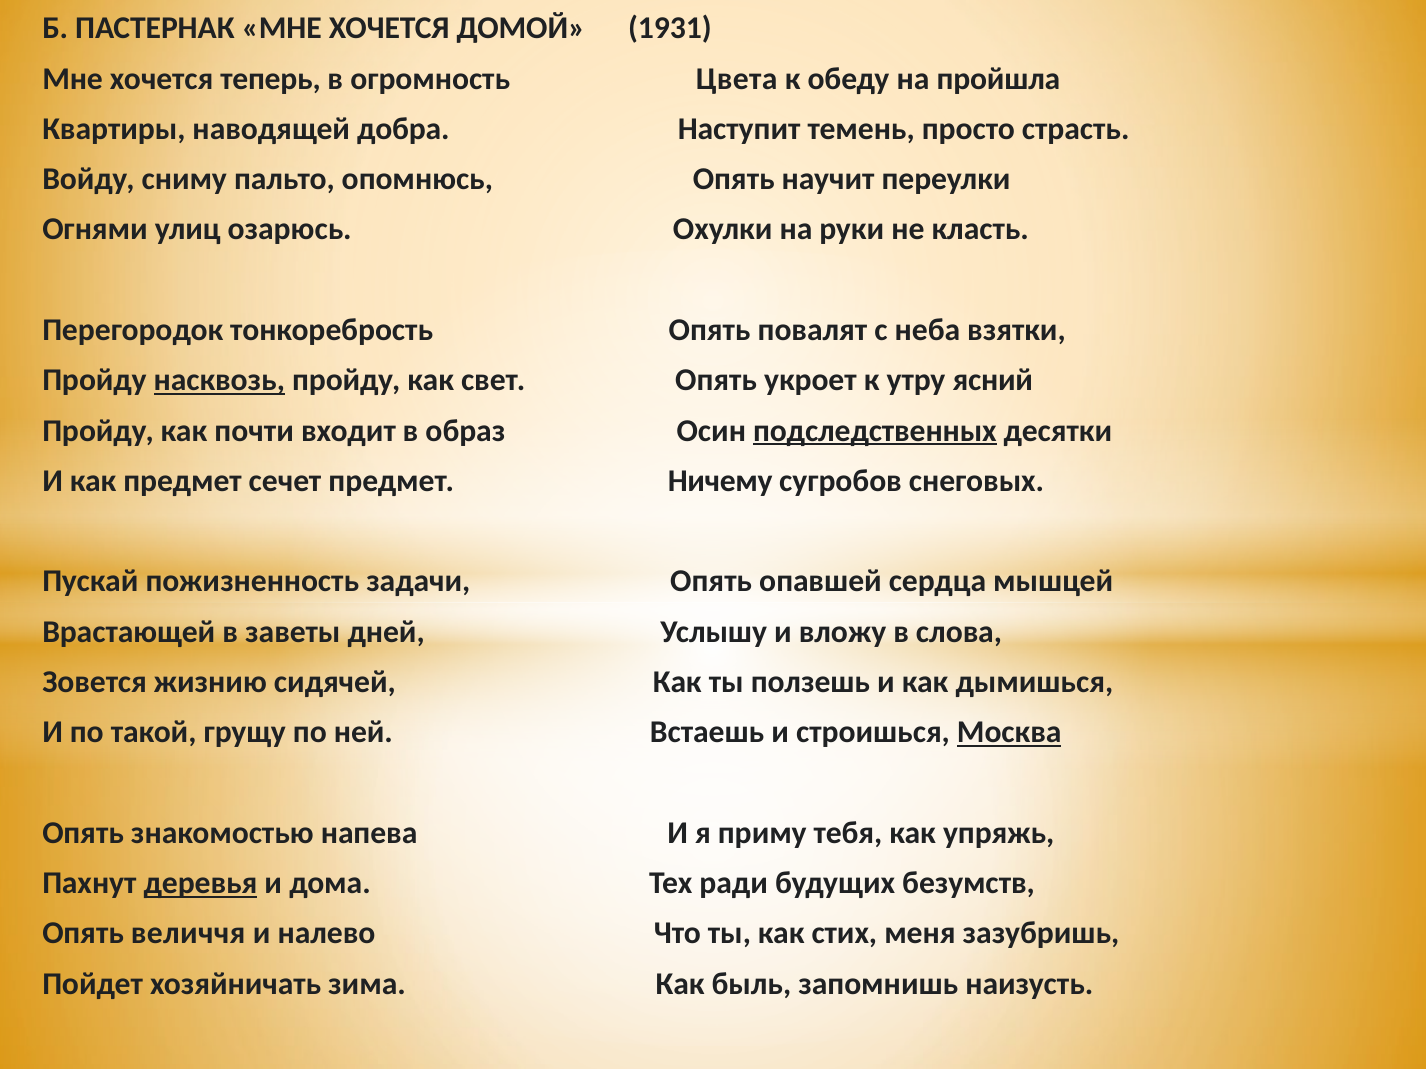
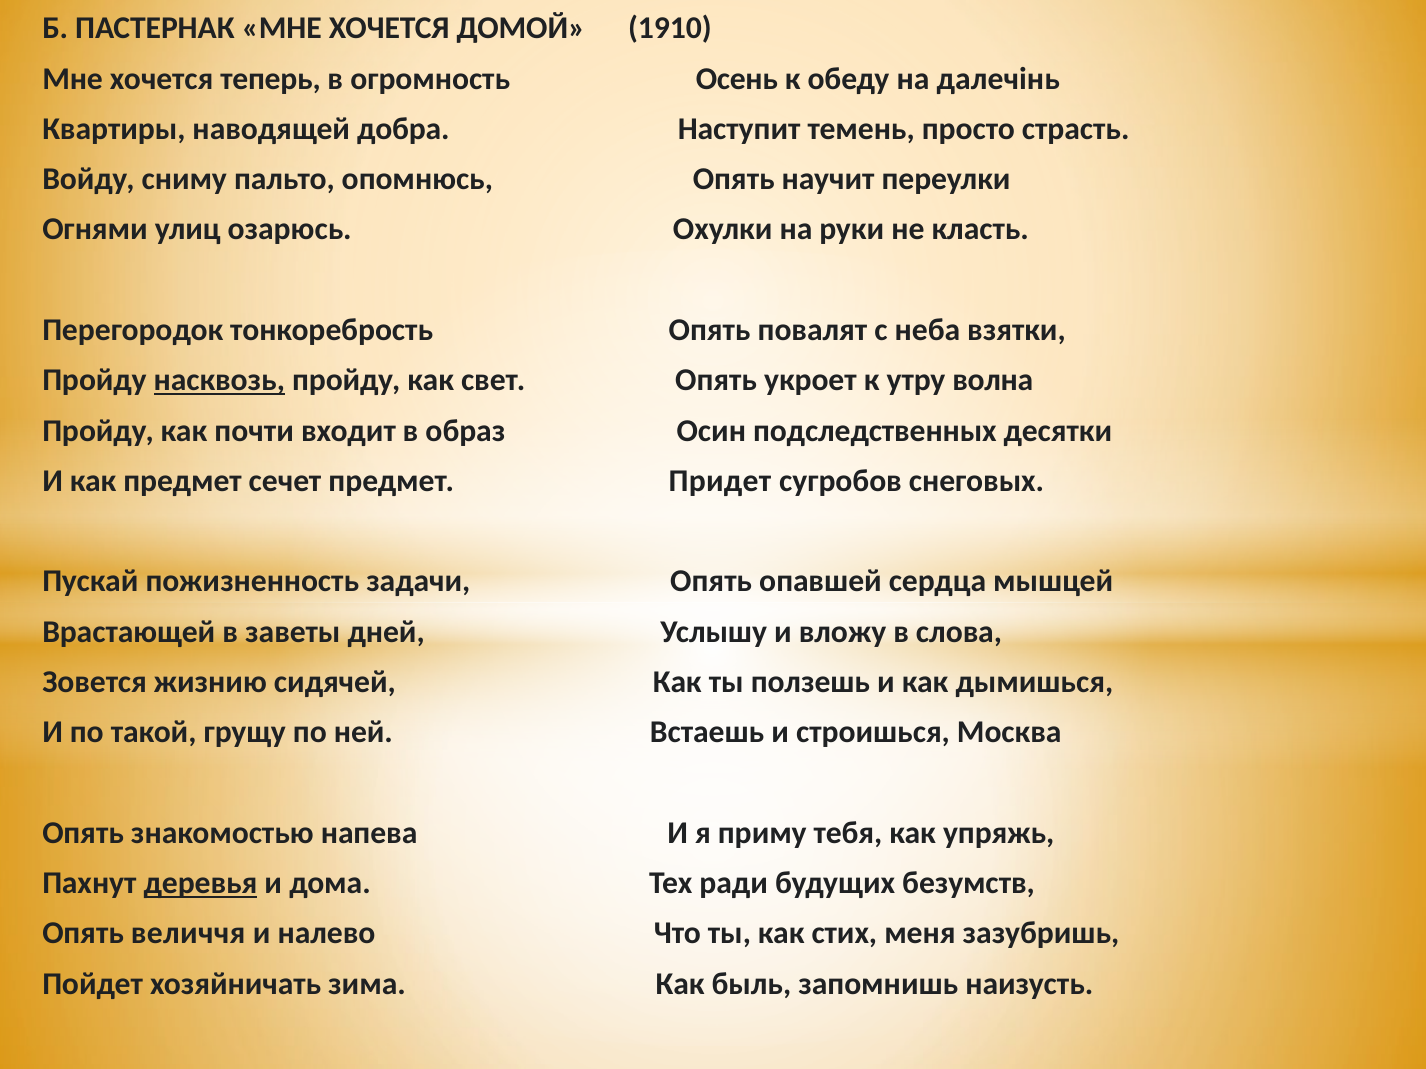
1931: 1931 -> 1910
Цвета: Цвета -> Осень
пройшла: пройшла -> далечінь
ясний: ясний -> волна
подследственных underline: present -> none
Ничему: Ничему -> Придет
Москва underline: present -> none
